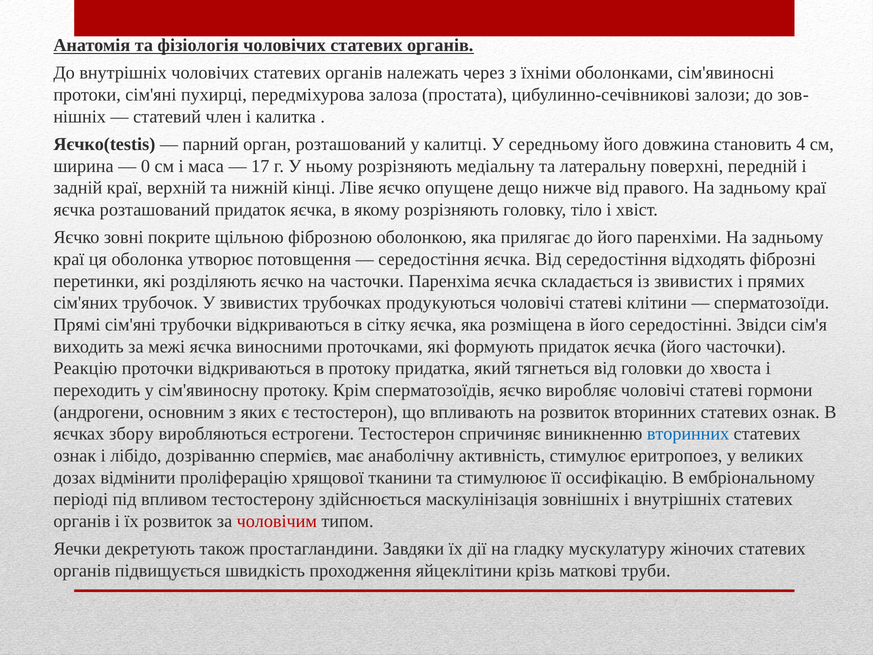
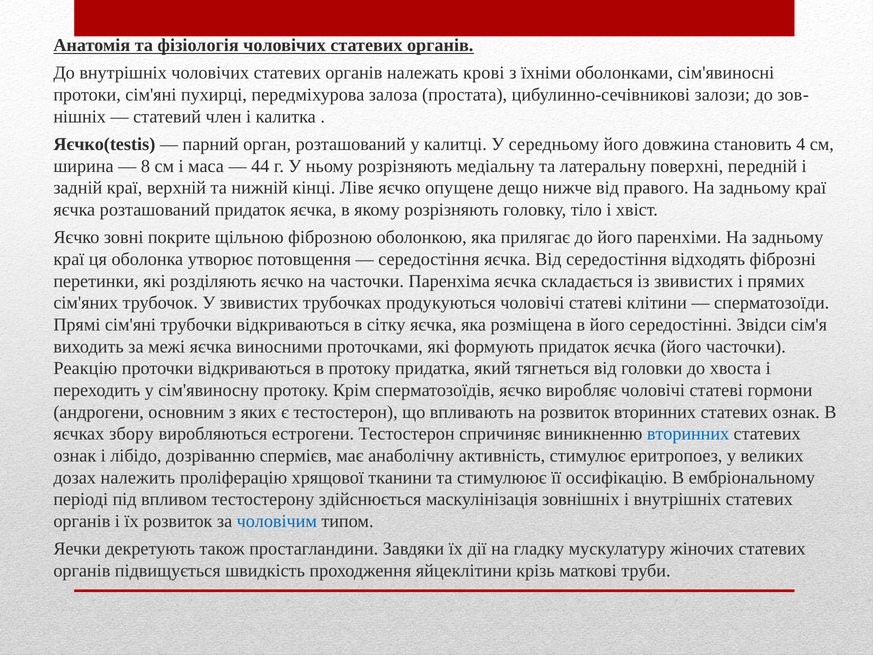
через: через -> крові
0: 0 -> 8
17: 17 -> 44
відмінити: відмінити -> належить
чоловічим colour: red -> blue
